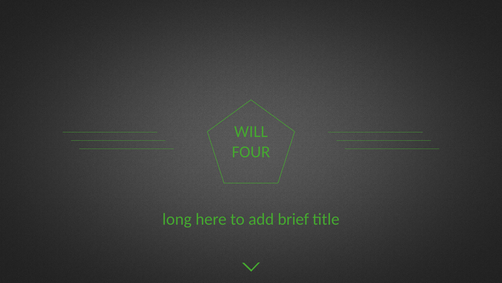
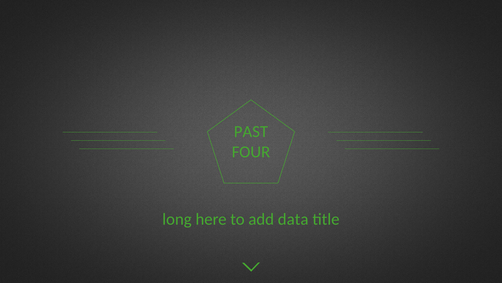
WILL: WILL -> PAST
brief: brief -> data
